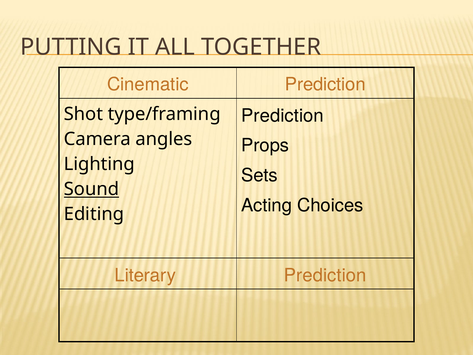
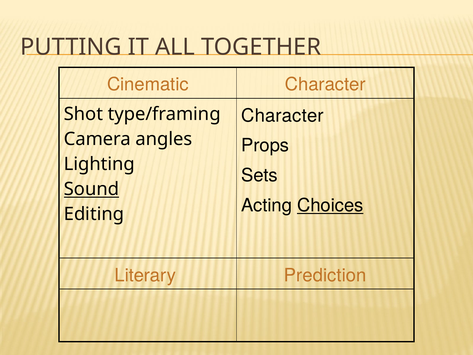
Cinematic Prediction: Prediction -> Character
Prediction at (282, 116): Prediction -> Character
Choices underline: none -> present
